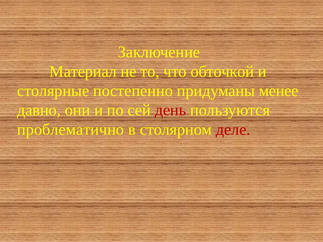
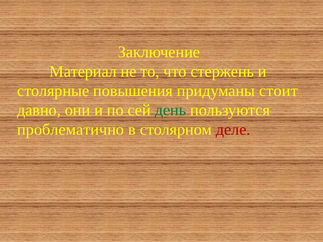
обточкой: обточкой -> стержень
постепенно: постепенно -> повышения
менее: менее -> стоит
день colour: red -> green
